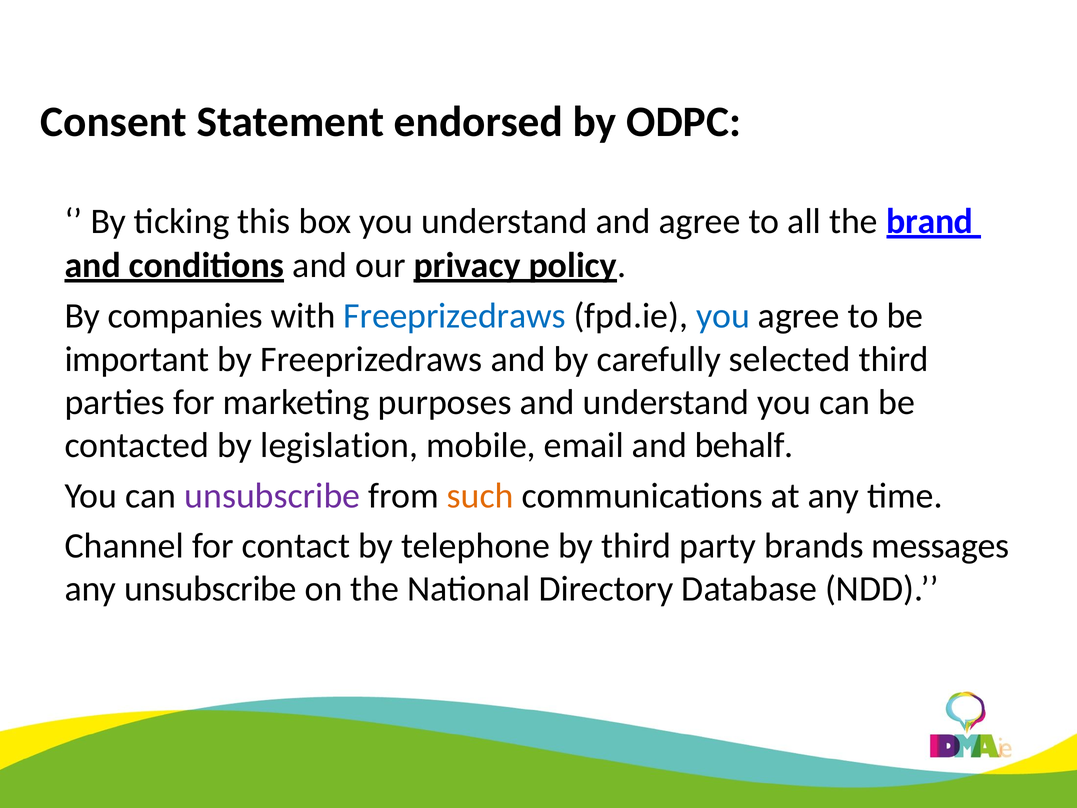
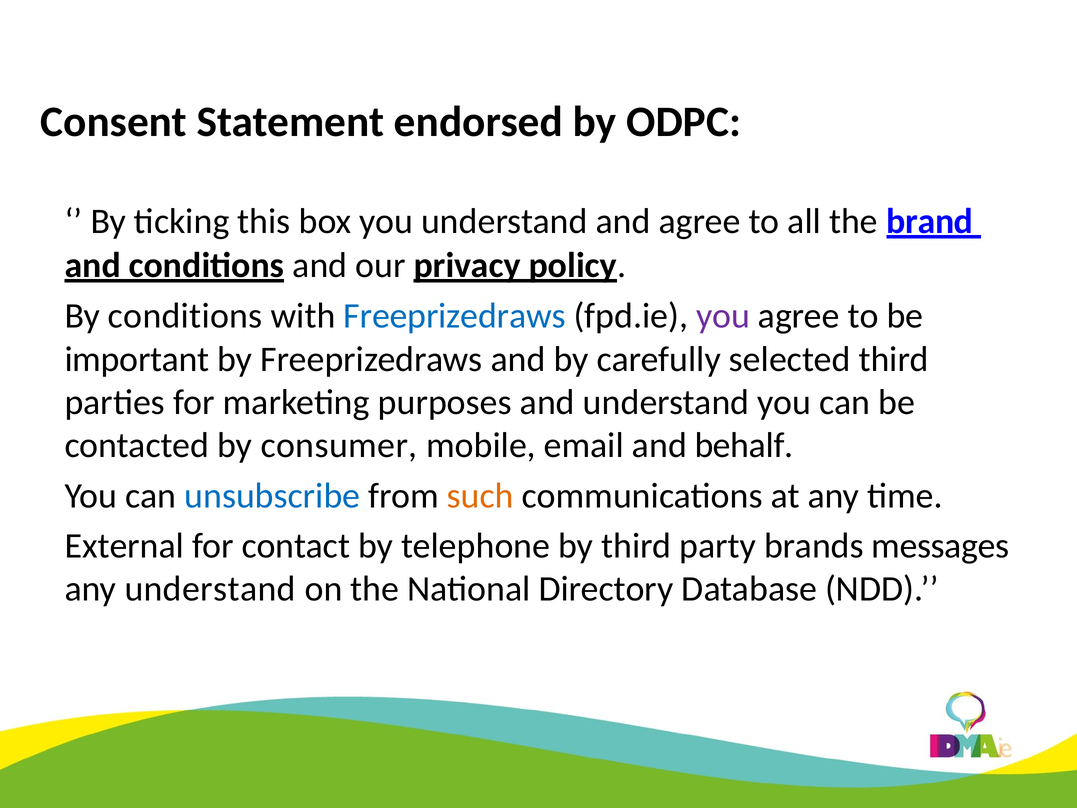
By companies: companies -> conditions
you at (723, 316) colour: blue -> purple
legislation: legislation -> consumer
unsubscribe at (272, 496) colour: purple -> blue
Channel: Channel -> External
any unsubscribe: unsubscribe -> understand
